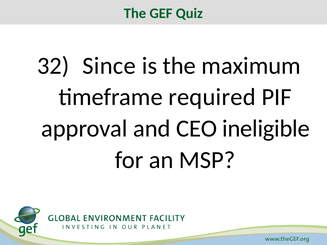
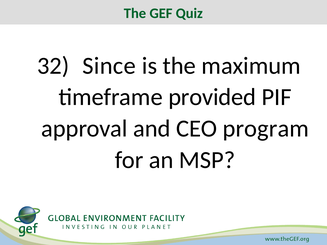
required: required -> provided
ineligible: ineligible -> program
